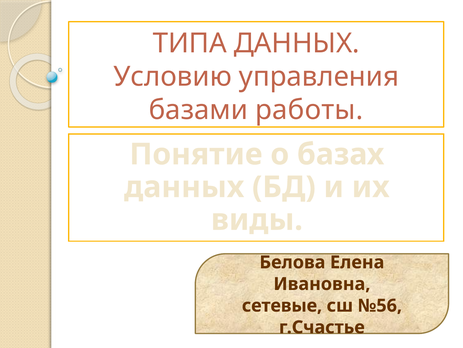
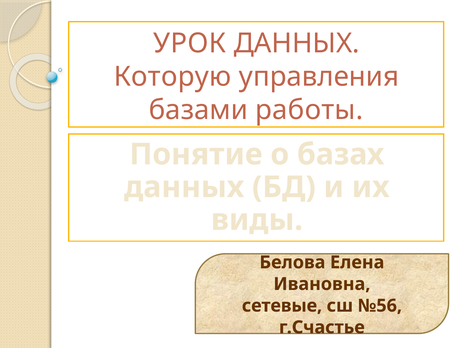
ТИПА: ТИПА -> УРОК
Условию: Условию -> Которую
